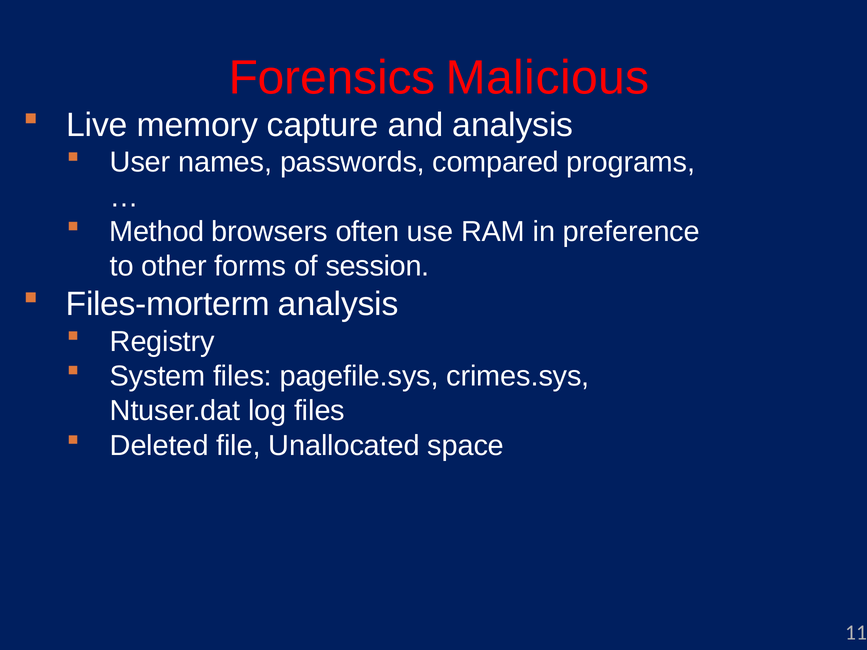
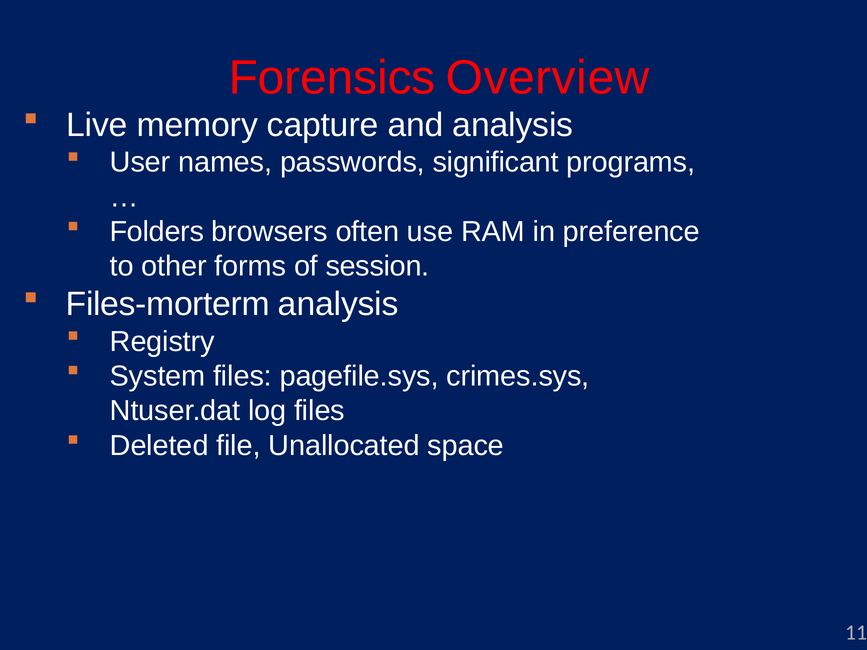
Malicious: Malicious -> Overview
compared: compared -> significant
Method: Method -> Folders
